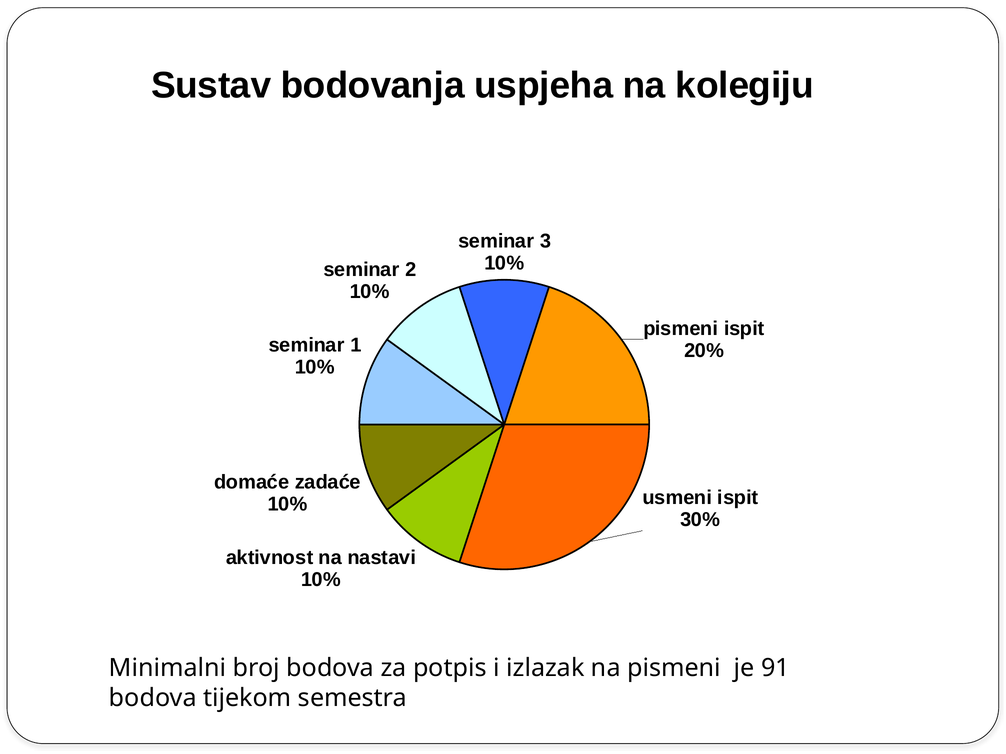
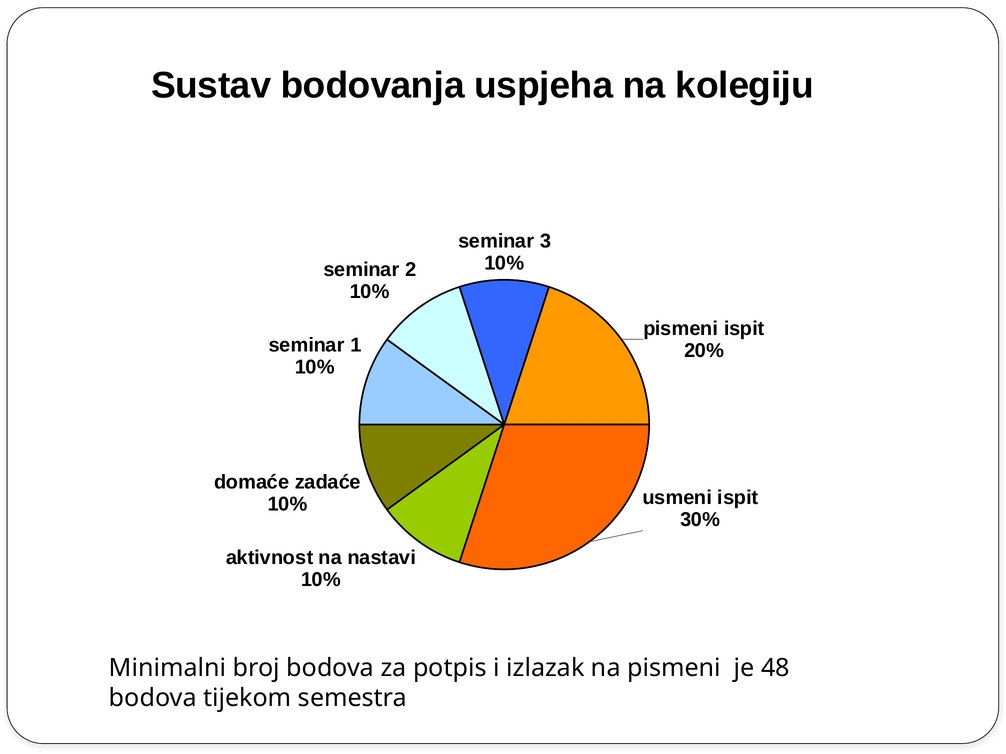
91: 91 -> 48
